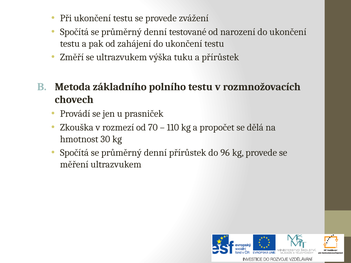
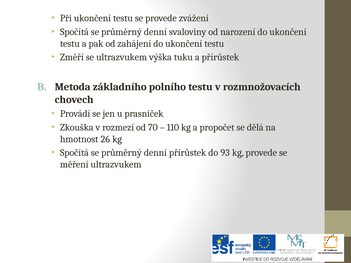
testované: testované -> svaloviny
30: 30 -> 26
96: 96 -> 93
